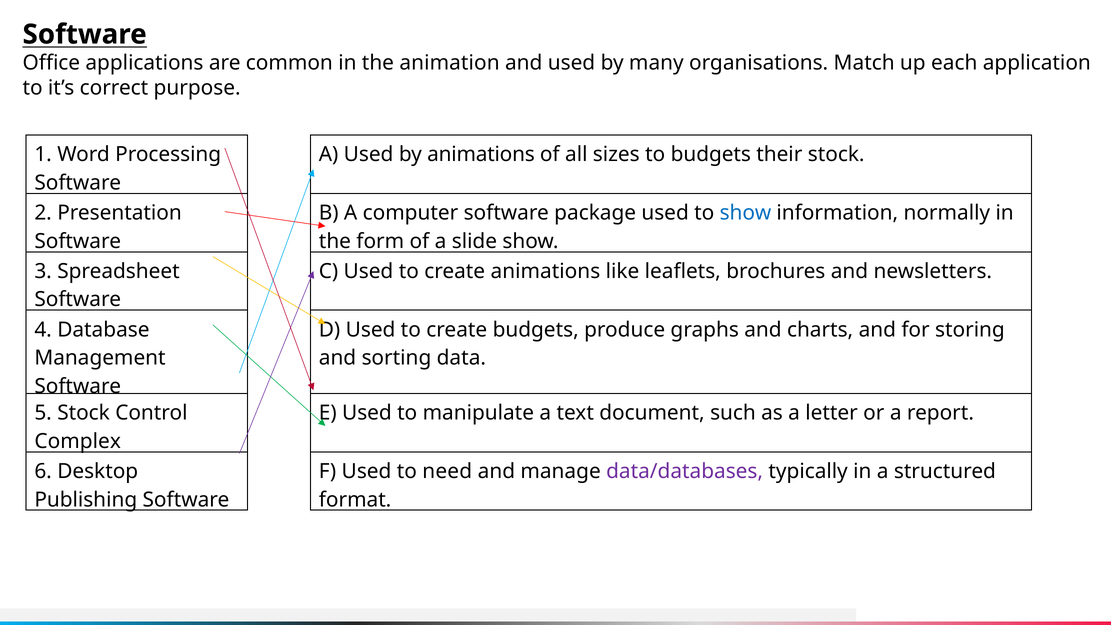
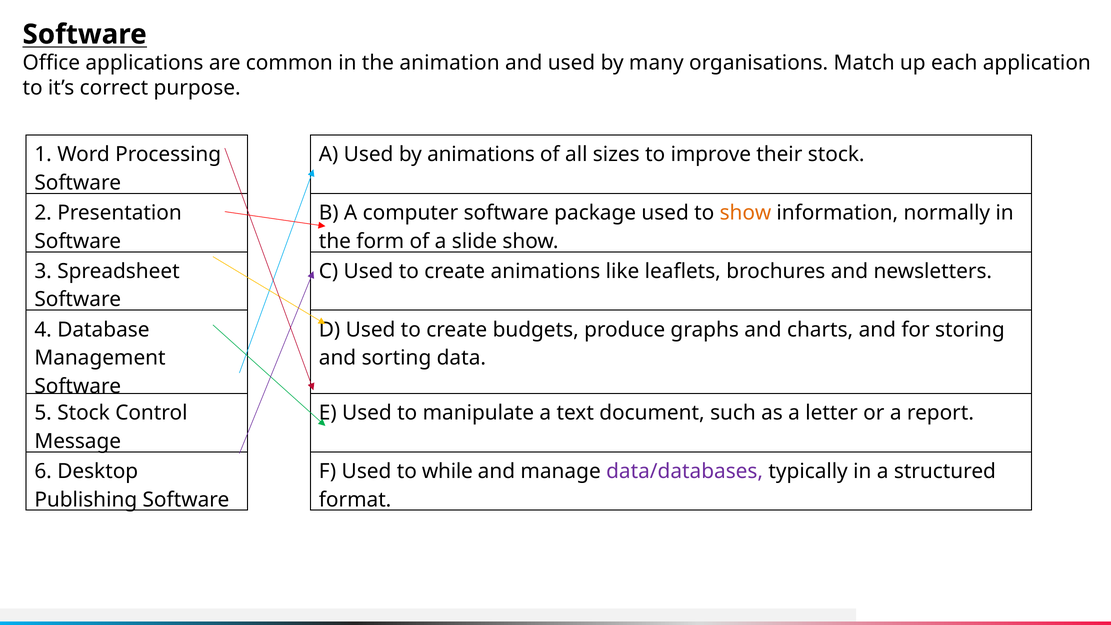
to budgets: budgets -> improve
show at (746, 213) colour: blue -> orange
Complex: Complex -> Message
need: need -> while
